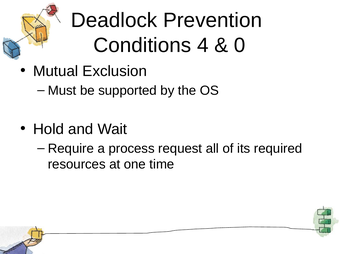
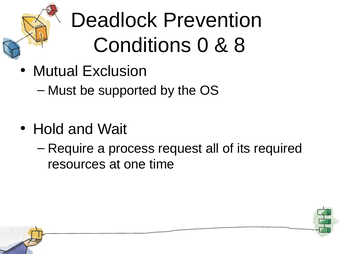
4: 4 -> 0
0: 0 -> 8
